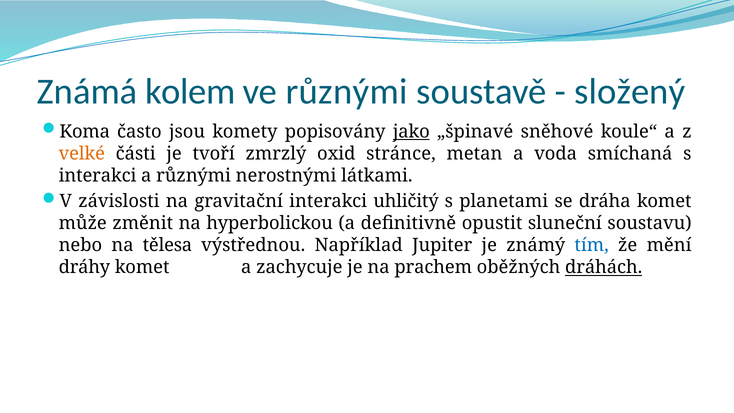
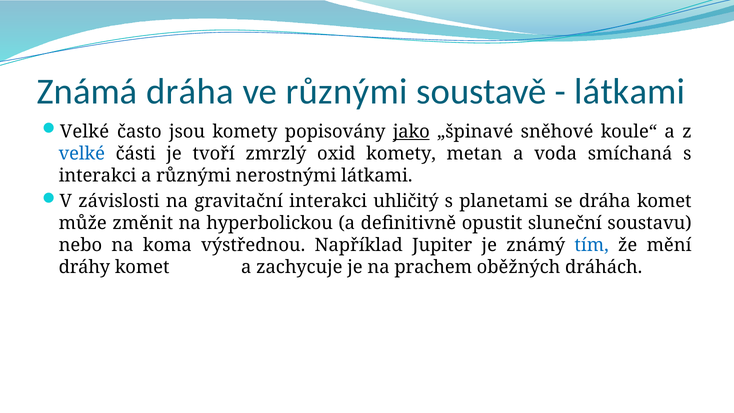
Známá kolem: kolem -> dráha
složený at (630, 92): složený -> látkami
Koma at (85, 132): Koma -> Velké
velké at (82, 154) colour: orange -> blue
oxid stránce: stránce -> komety
tělesa: tělesa -> koma
dráhách underline: present -> none
